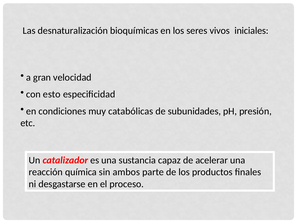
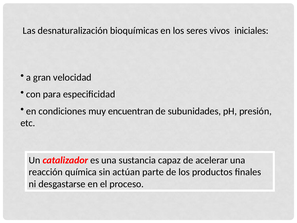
esto: esto -> para
catabólicas: catabólicas -> encuentran
ambos: ambos -> actúan
